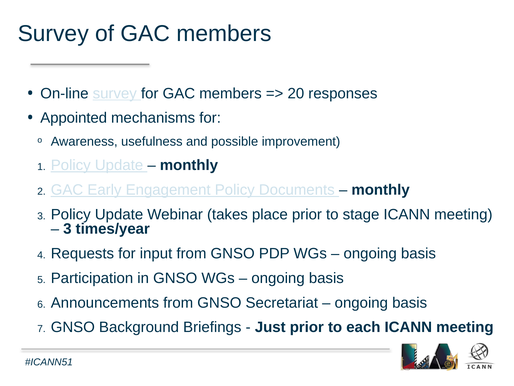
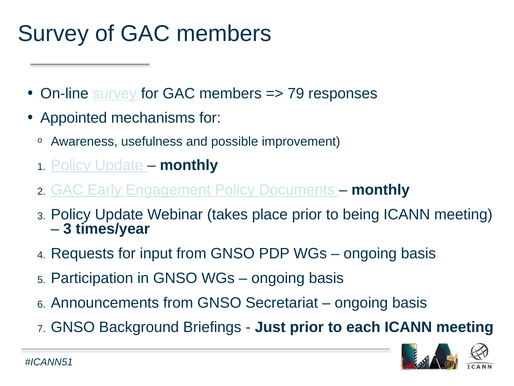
20: 20 -> 79
stage: stage -> being
